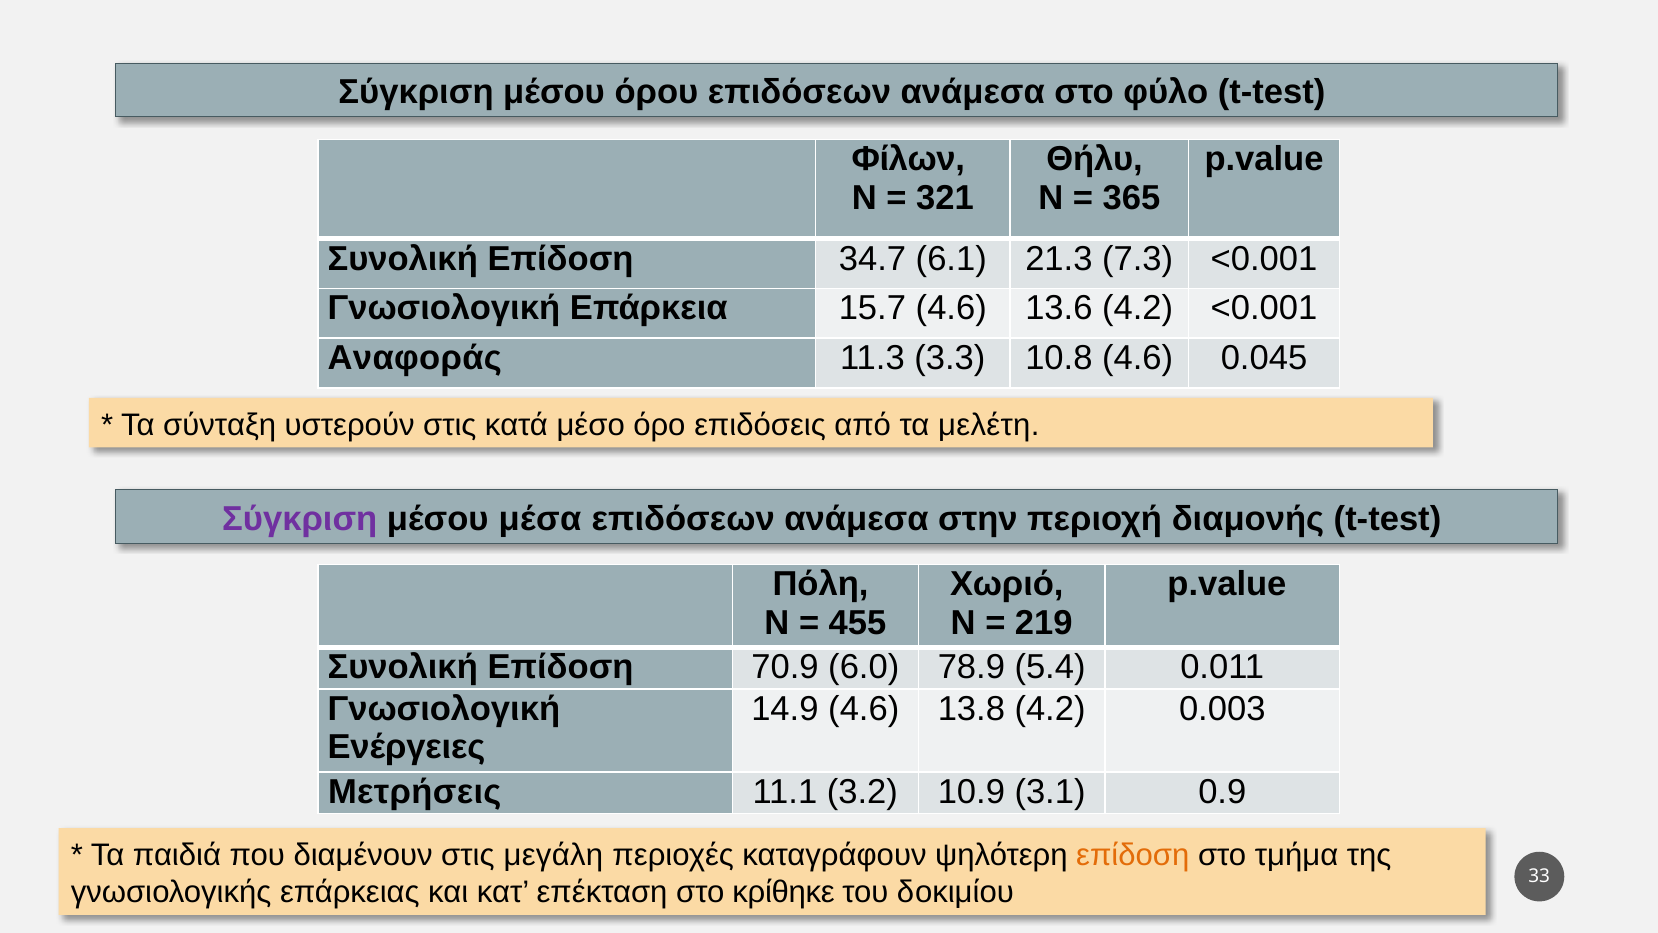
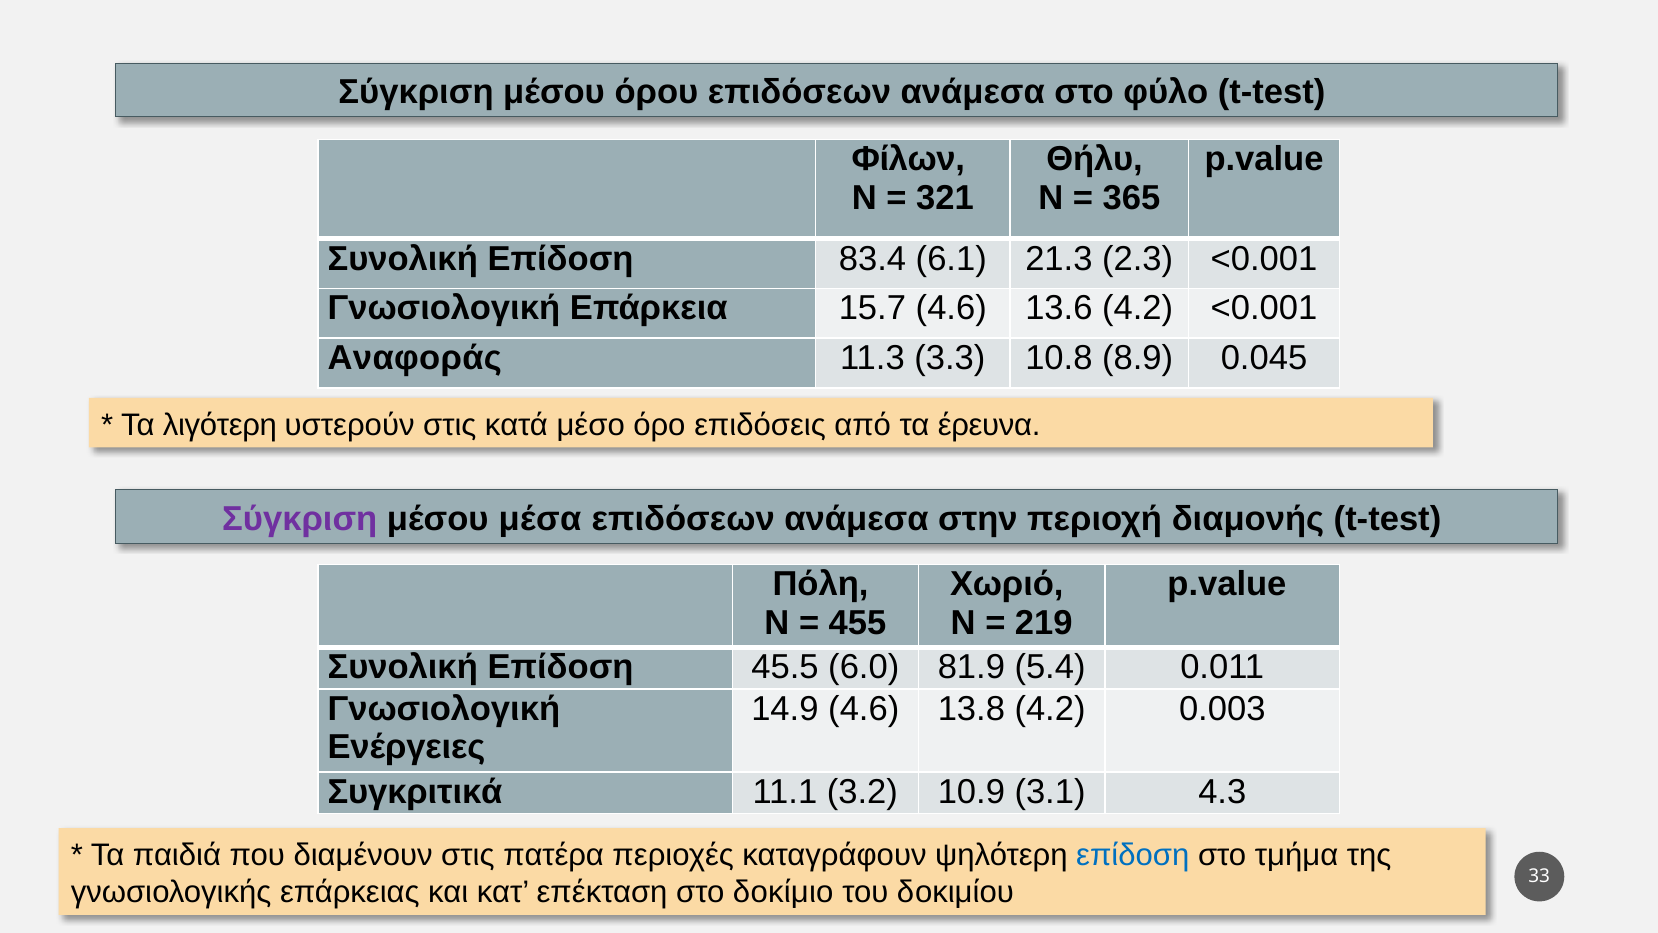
34.7: 34.7 -> 83.4
7.3: 7.3 -> 2.3
10.8 4.6: 4.6 -> 8.9
σύνταξη: σύνταξη -> λιγότερη
μελέτη: μελέτη -> έρευνα
70.9: 70.9 -> 45.5
78.9: 78.9 -> 81.9
Μετρήσεις: Μετρήσεις -> Συγκριτικά
0.9: 0.9 -> 4.3
μεγάλη: μεγάλη -> πατέρα
επίδοση at (1133, 855) colour: orange -> blue
κρίθηκε: κρίθηκε -> δοκίμιο
